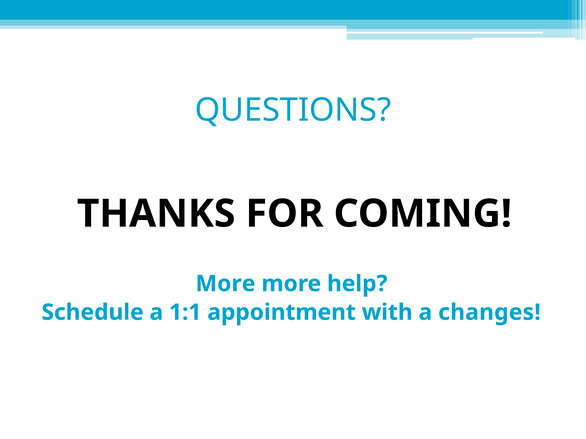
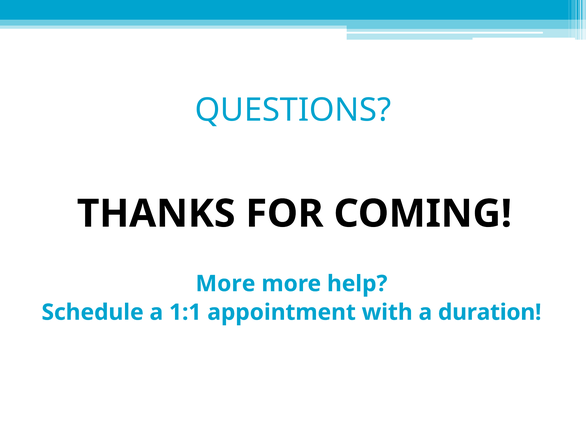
changes: changes -> duration
